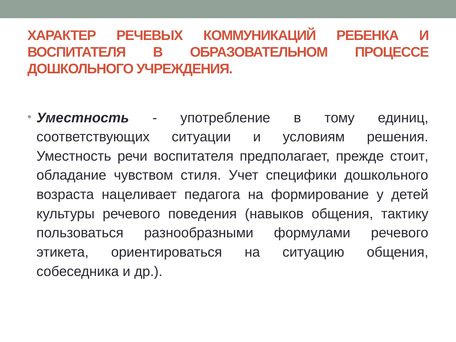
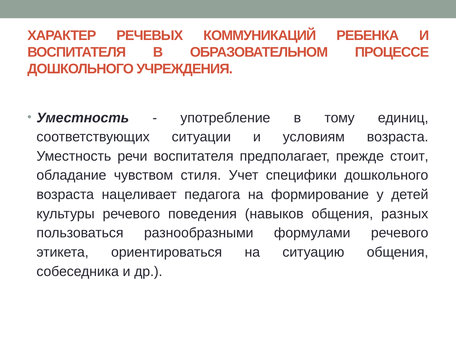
условиям решения: решения -> возраста
тактику: тактику -> разных
